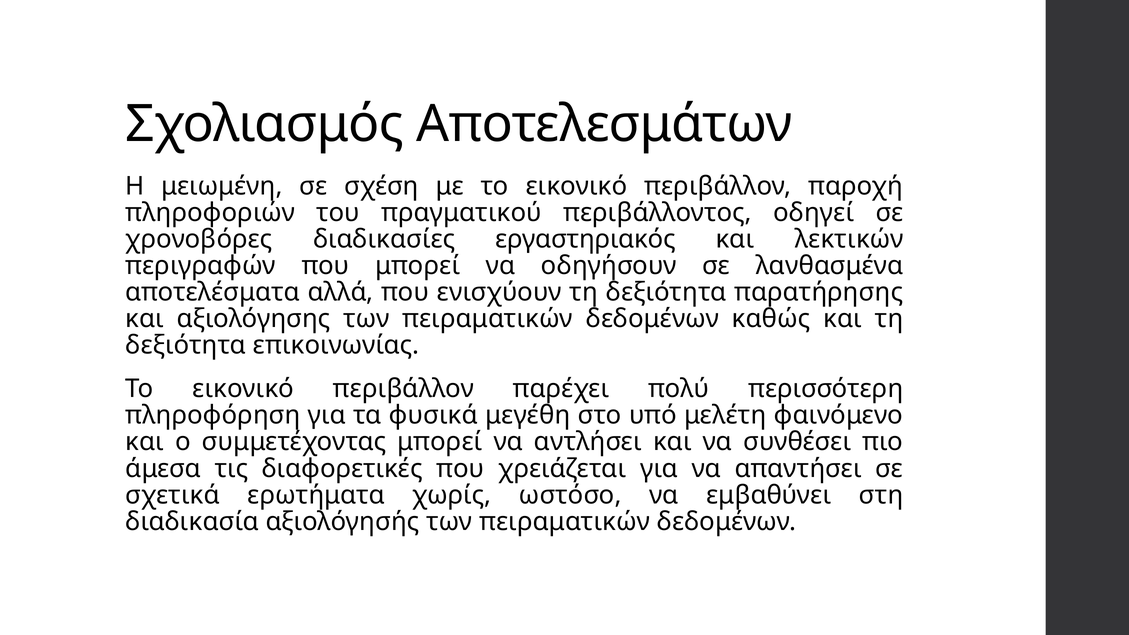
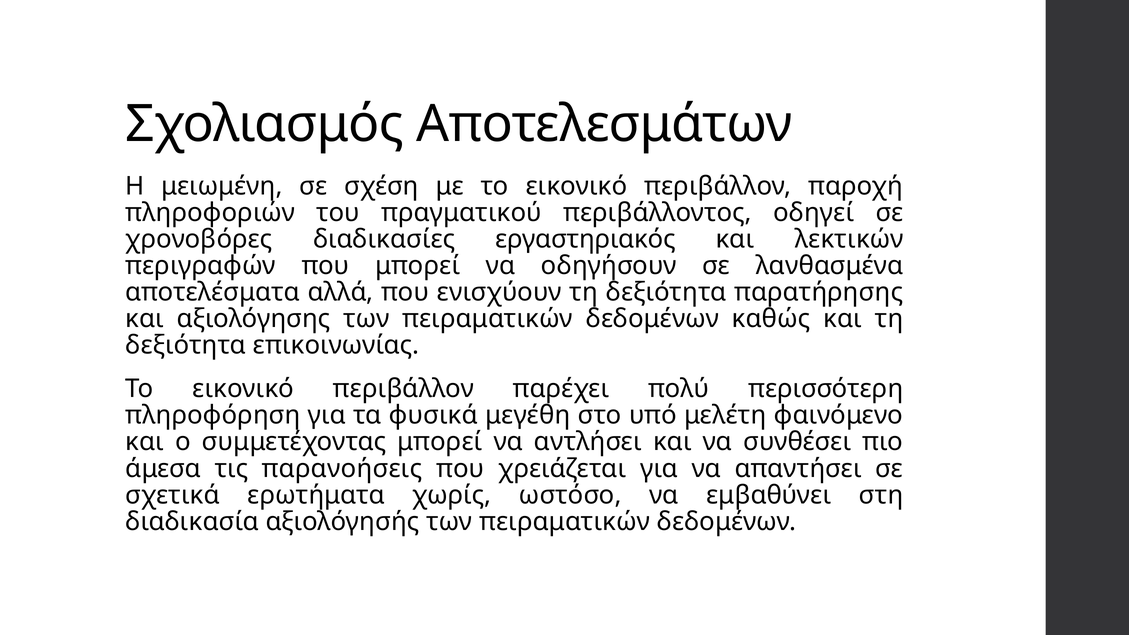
διαφορετικές: διαφορετικές -> παρανοήσεις
